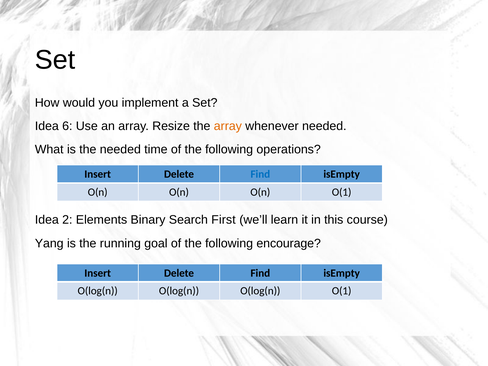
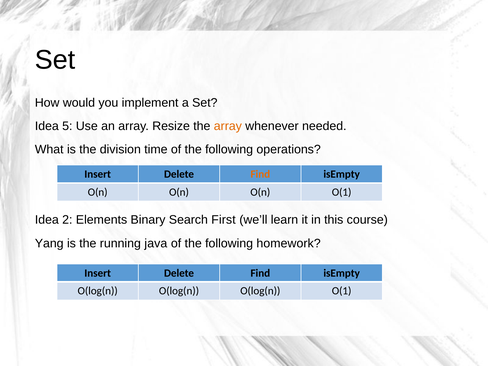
6: 6 -> 5
the needed: needed -> division
Find at (260, 174) colour: blue -> orange
goal: goal -> java
encourage: encourage -> homework
